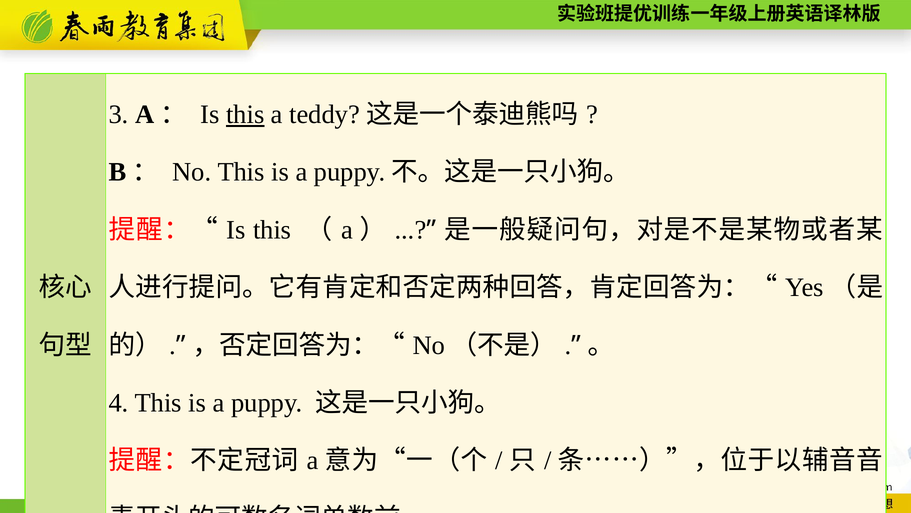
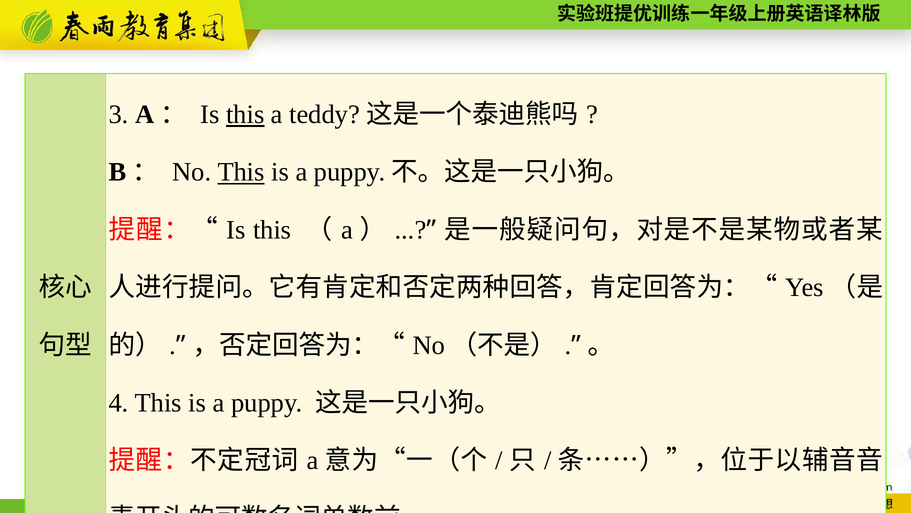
This at (241, 172) underline: none -> present
